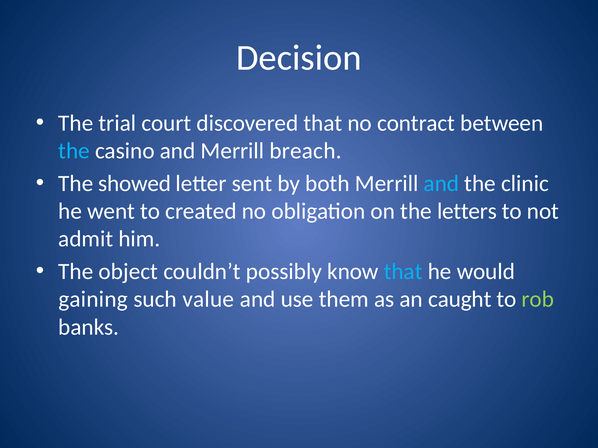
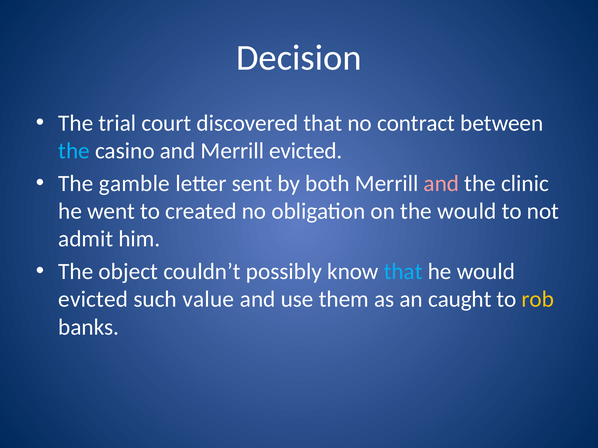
Merrill breach: breach -> evicted
showed: showed -> gamble
and at (441, 184) colour: light blue -> pink
the letters: letters -> would
gaining at (93, 300): gaining -> evicted
rob colour: light green -> yellow
